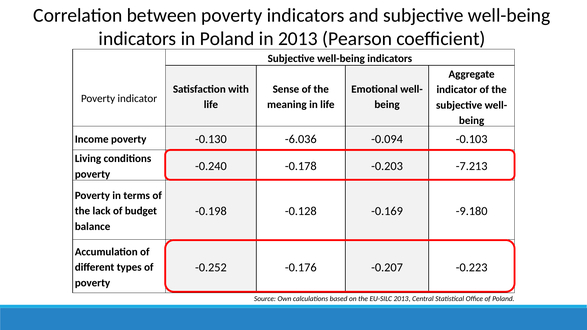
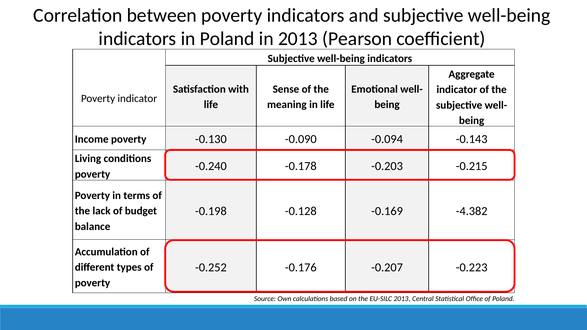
-6.036: -6.036 -> -0.090
-0.103: -0.103 -> -0.143
-7.213: -7.213 -> -0.215
-9.180: -9.180 -> -4.382
